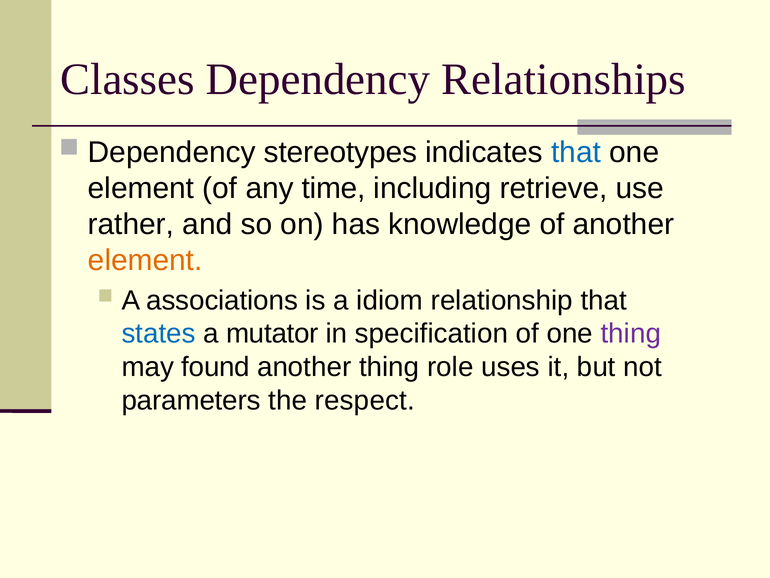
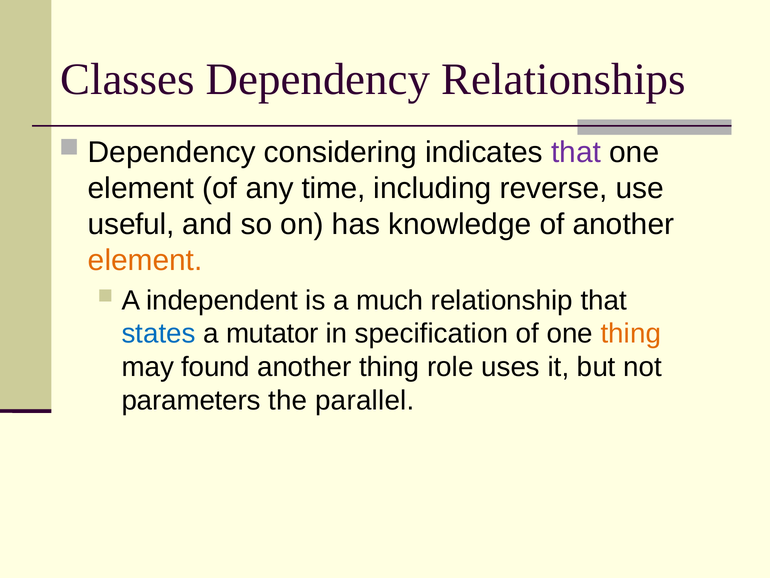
stereotypes: stereotypes -> considering
that at (576, 152) colour: blue -> purple
retrieve: retrieve -> reverse
rather: rather -> useful
associations: associations -> independent
idiom: idiom -> much
thing at (631, 334) colour: purple -> orange
respect: respect -> parallel
